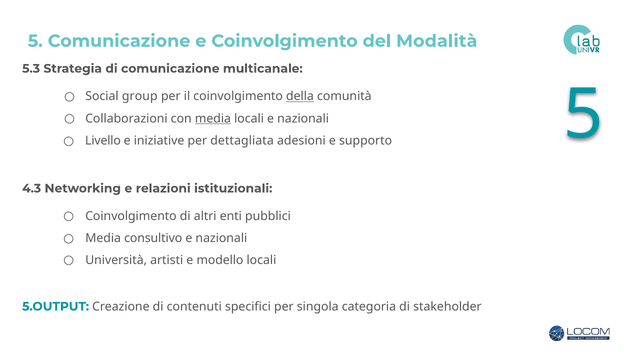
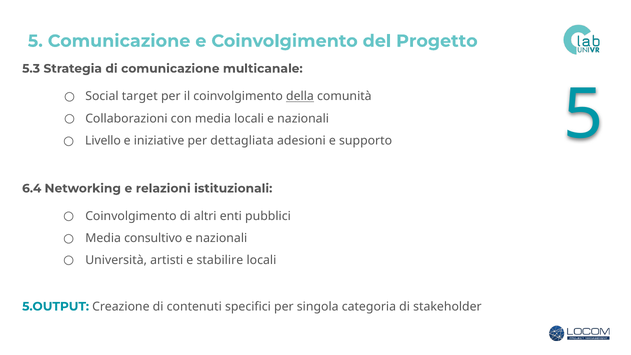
Modalità: Modalità -> Progetto
group: group -> target
media at (213, 118) underline: present -> none
4.3: 4.3 -> 6.4
modello: modello -> stabilire
